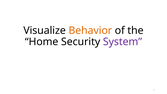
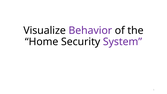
Behavior colour: orange -> purple
